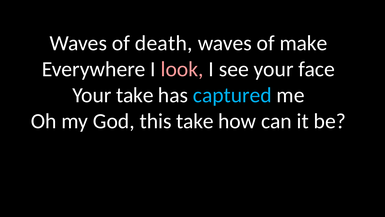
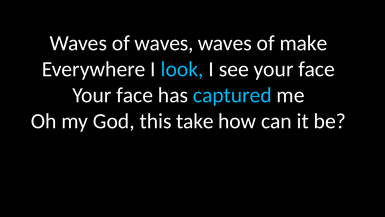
of death: death -> waves
look colour: pink -> light blue
take at (135, 95): take -> face
